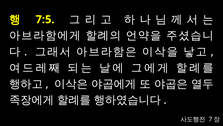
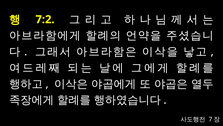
7:5: 7:5 -> 7:2
